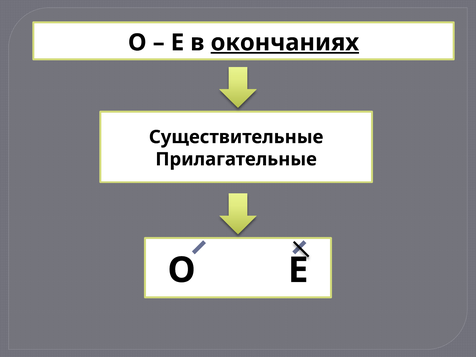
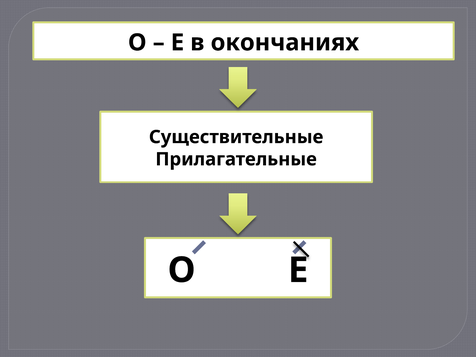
окончаниях underline: present -> none
